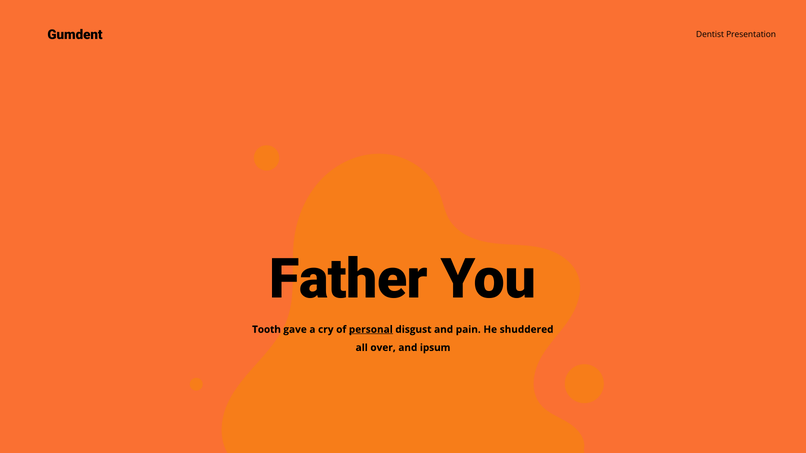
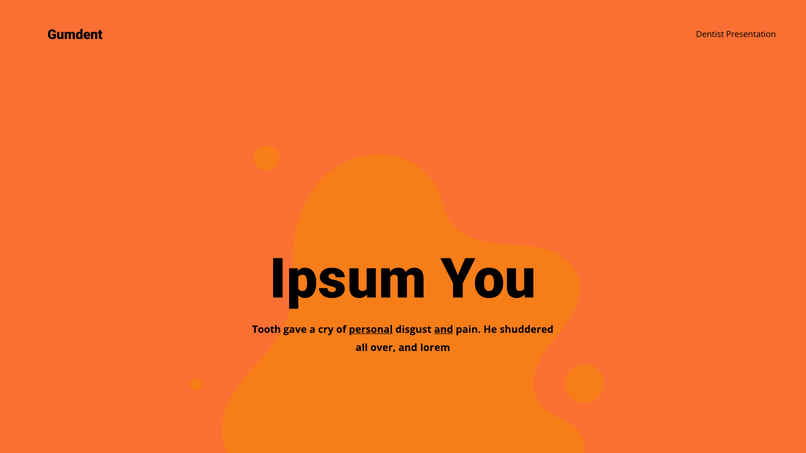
Father: Father -> Ipsum
and at (444, 330) underline: none -> present
ipsum: ipsum -> lorem
